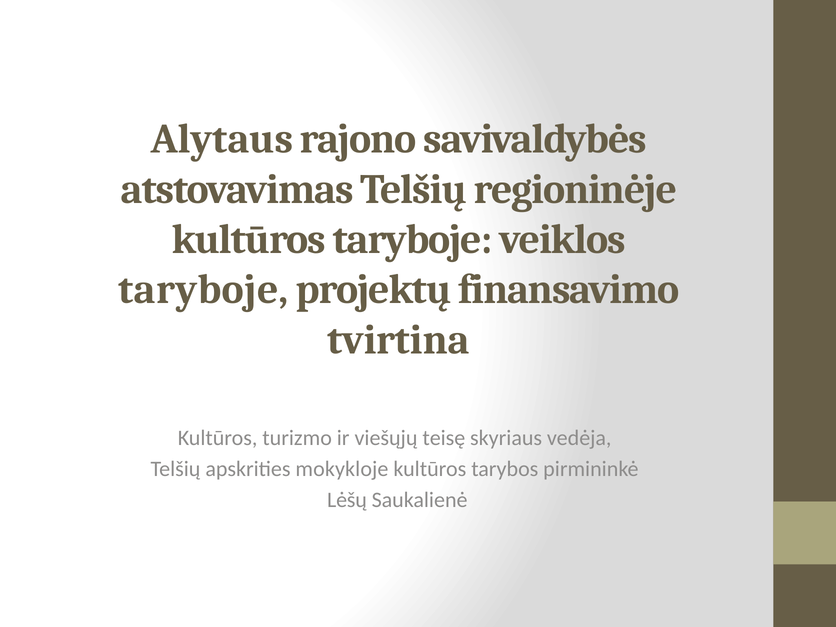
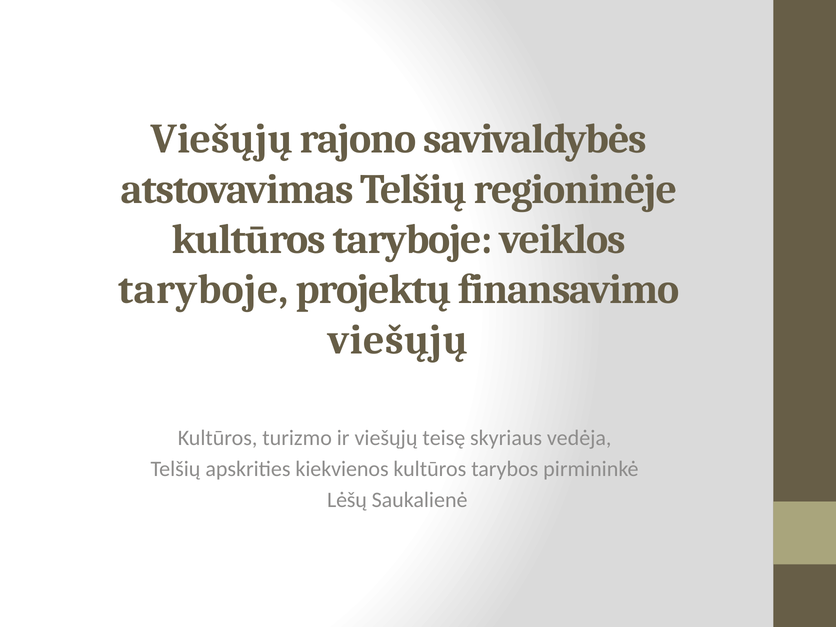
Alytaus at (222, 139): Alytaus -> Viešųjų
tvirtina at (398, 340): tvirtina -> viešųjų
mokykloje: mokykloje -> kiekvienos
